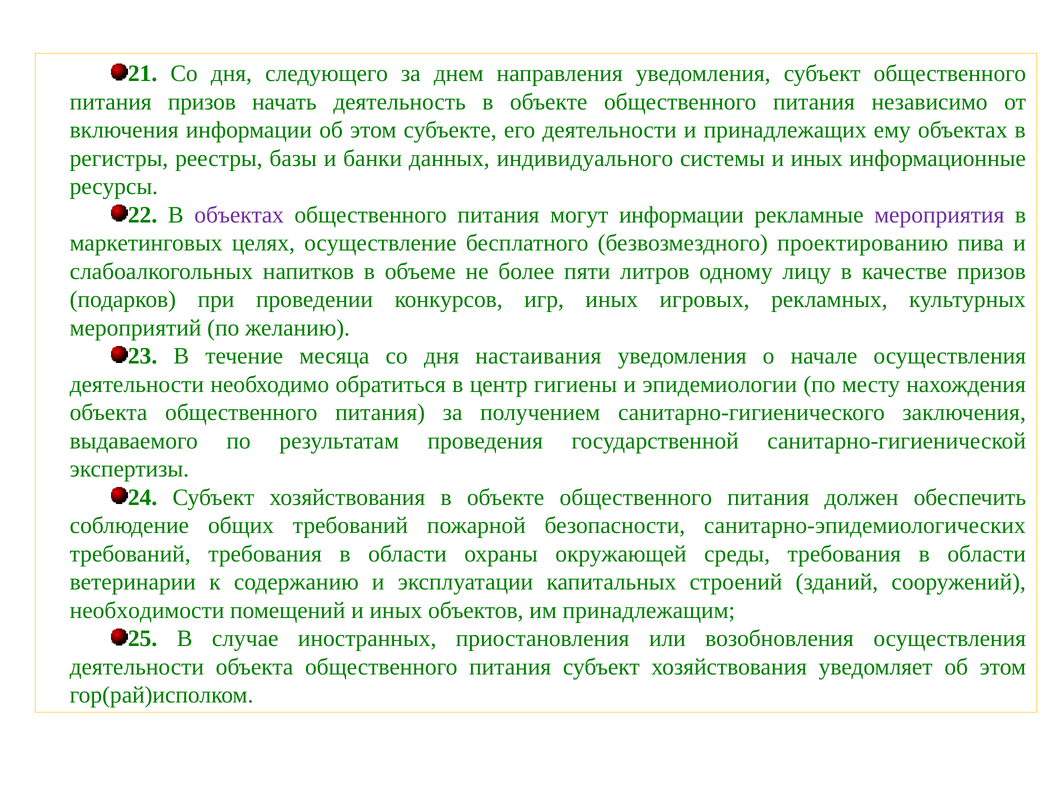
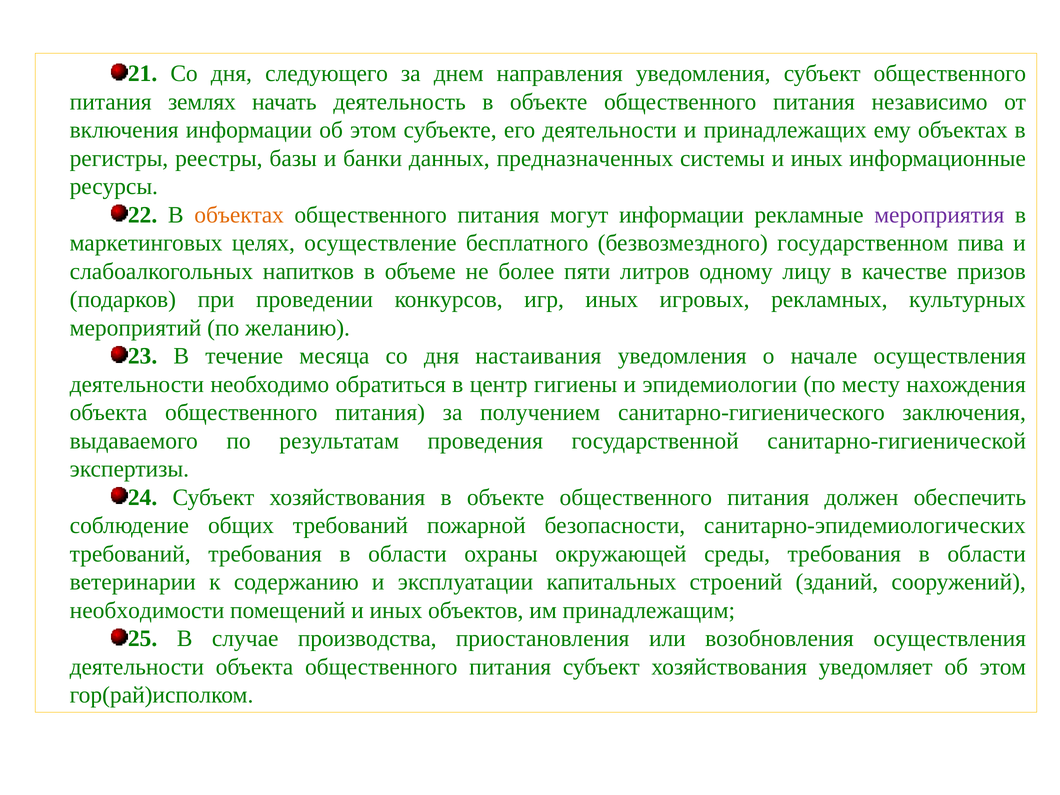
питания призов: призов -> землях
индивидуального: индивидуального -> предназначенных
объектах at (239, 215) colour: purple -> orange
проектированию: проектированию -> государственном
иностранных: иностранных -> производства
